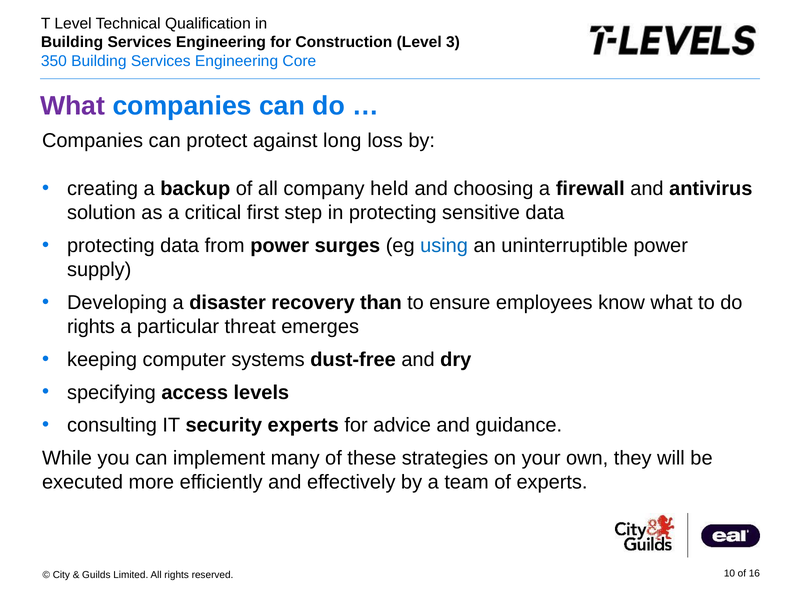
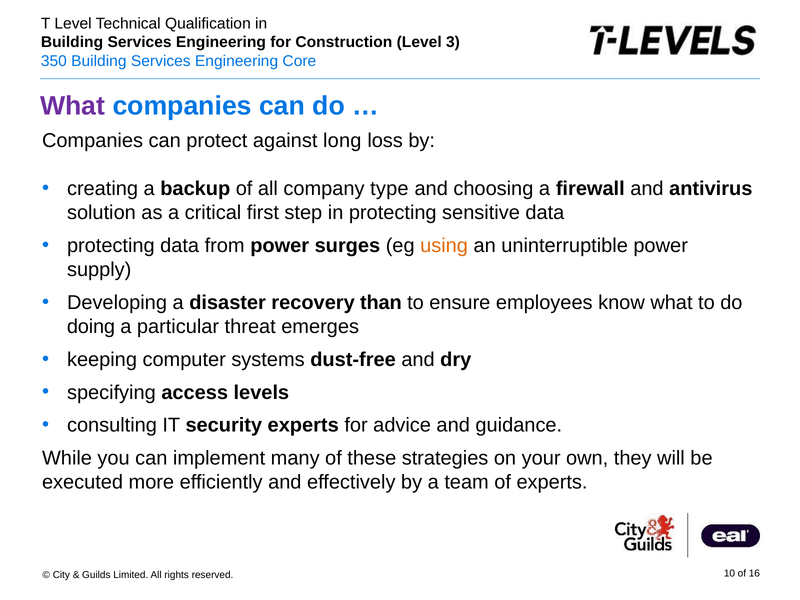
held: held -> type
using colour: blue -> orange
rights at (91, 327): rights -> doing
